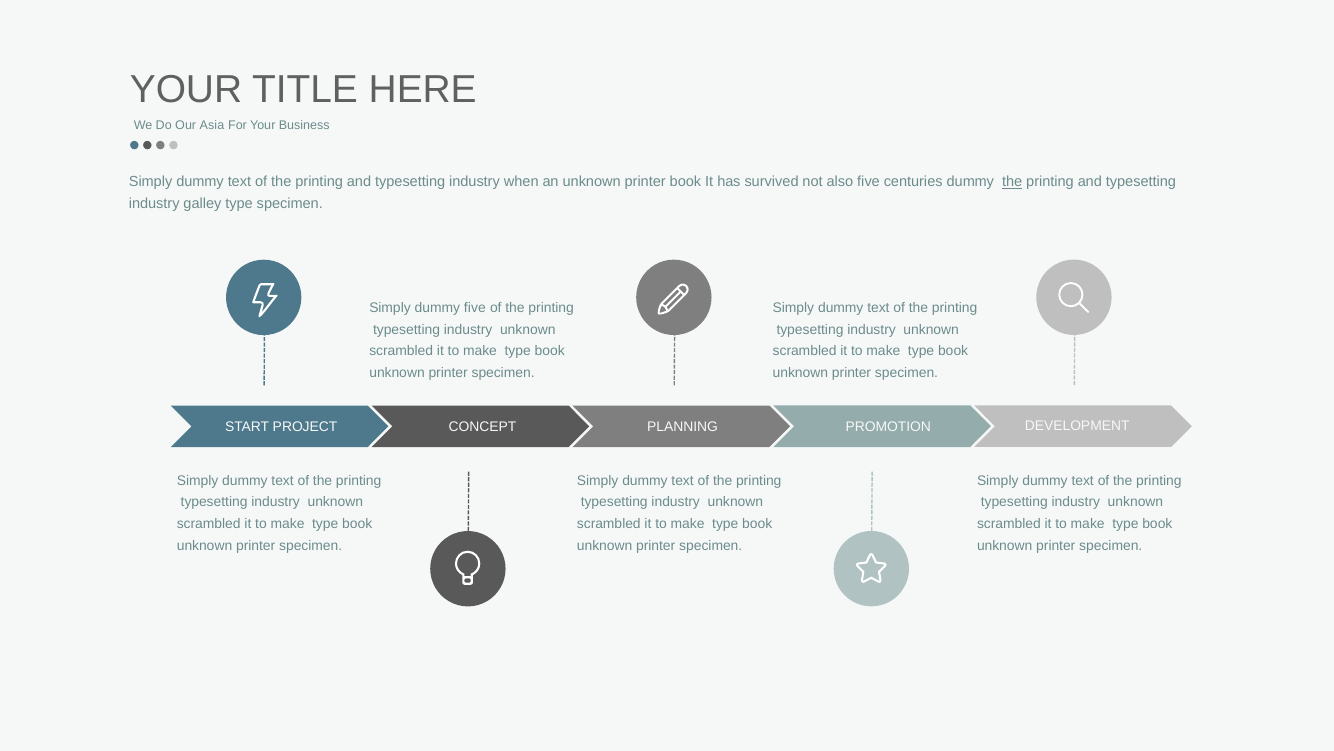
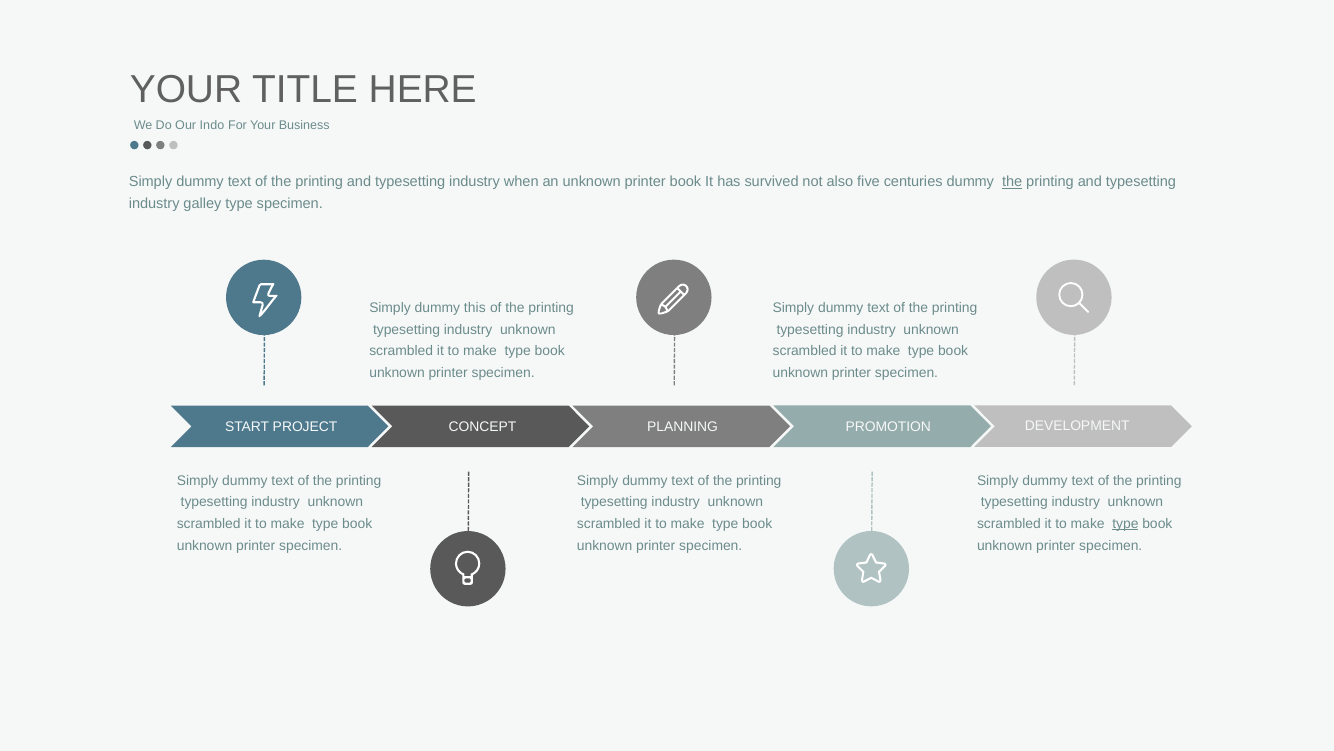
Asia: Asia -> Indo
dummy five: five -> this
type at (1125, 523) underline: none -> present
